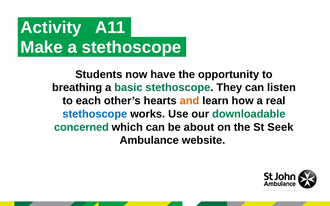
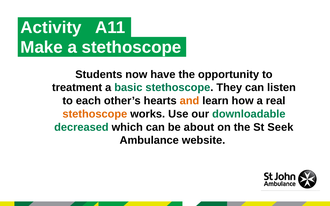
breathing: breathing -> treatment
stethoscope at (95, 114) colour: blue -> orange
concerned: concerned -> decreased
